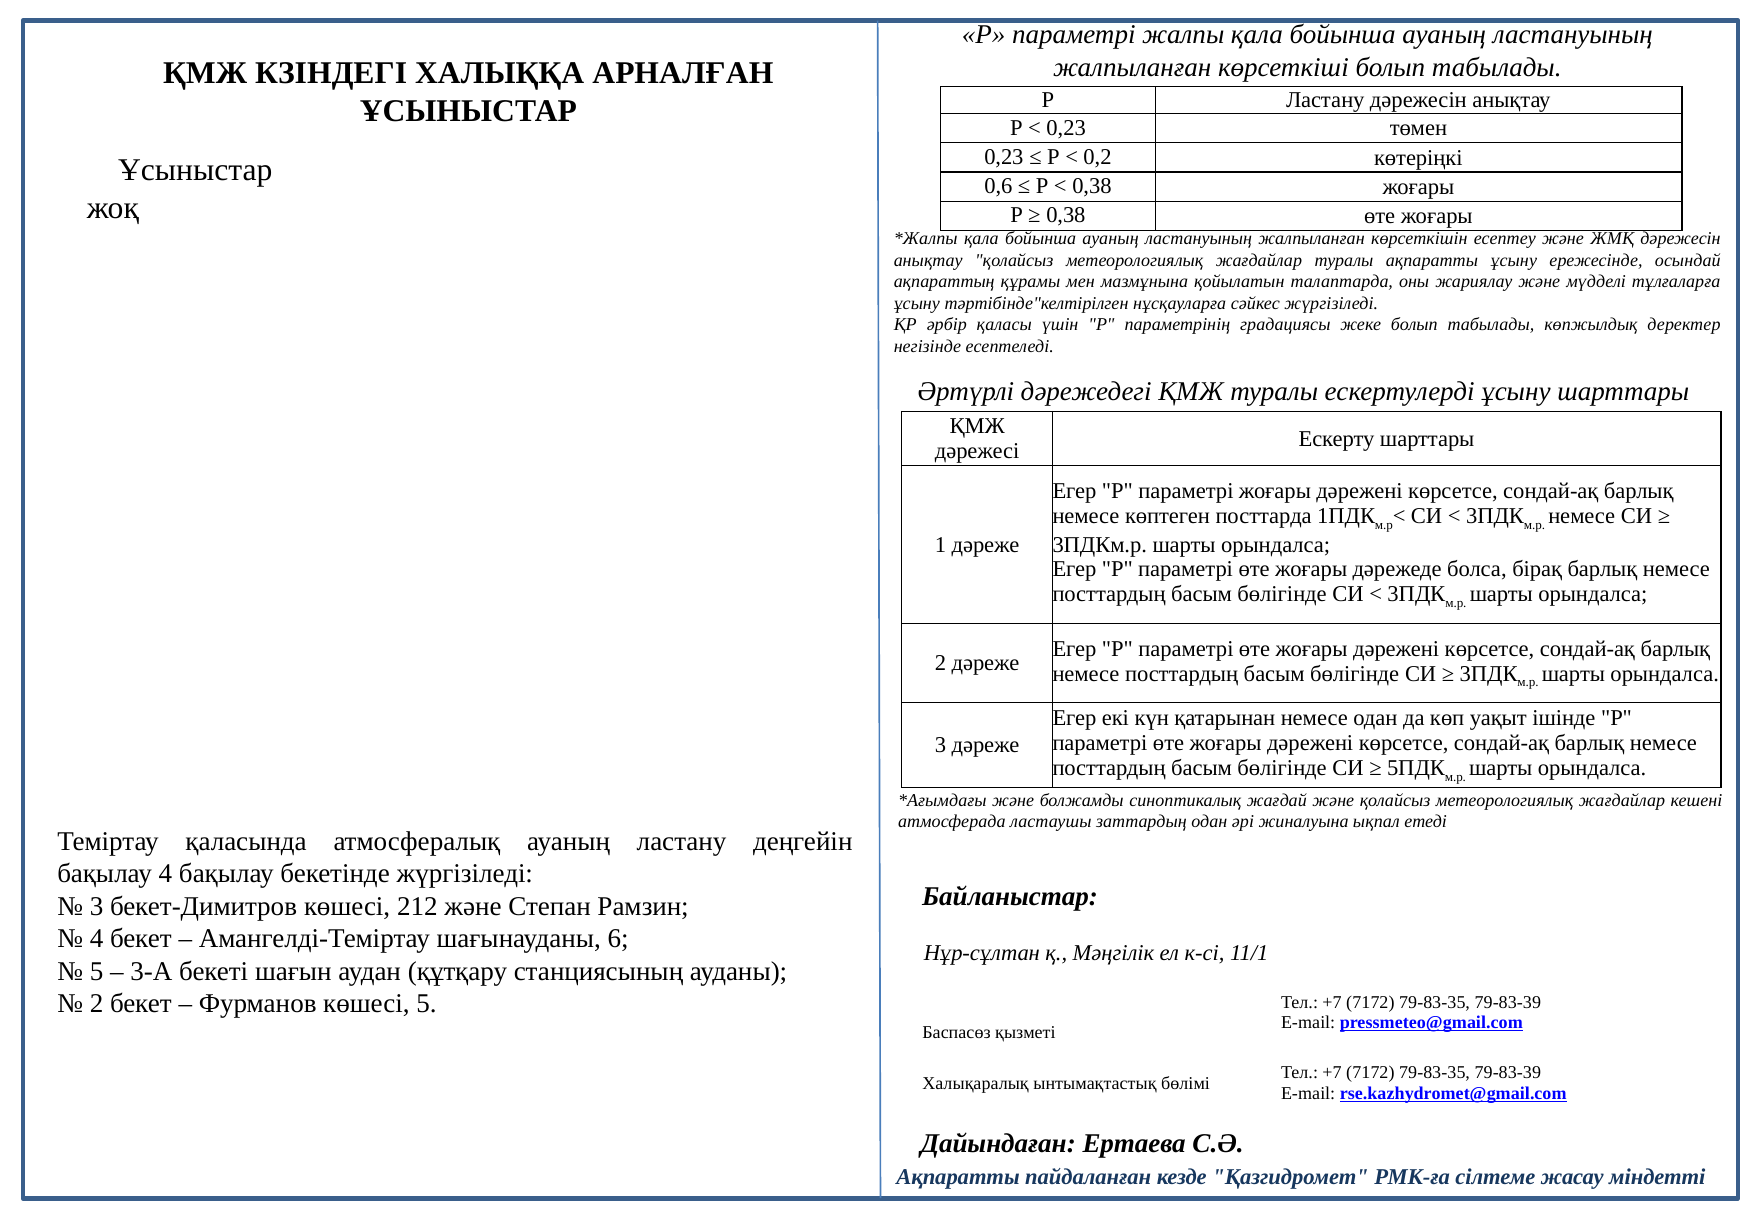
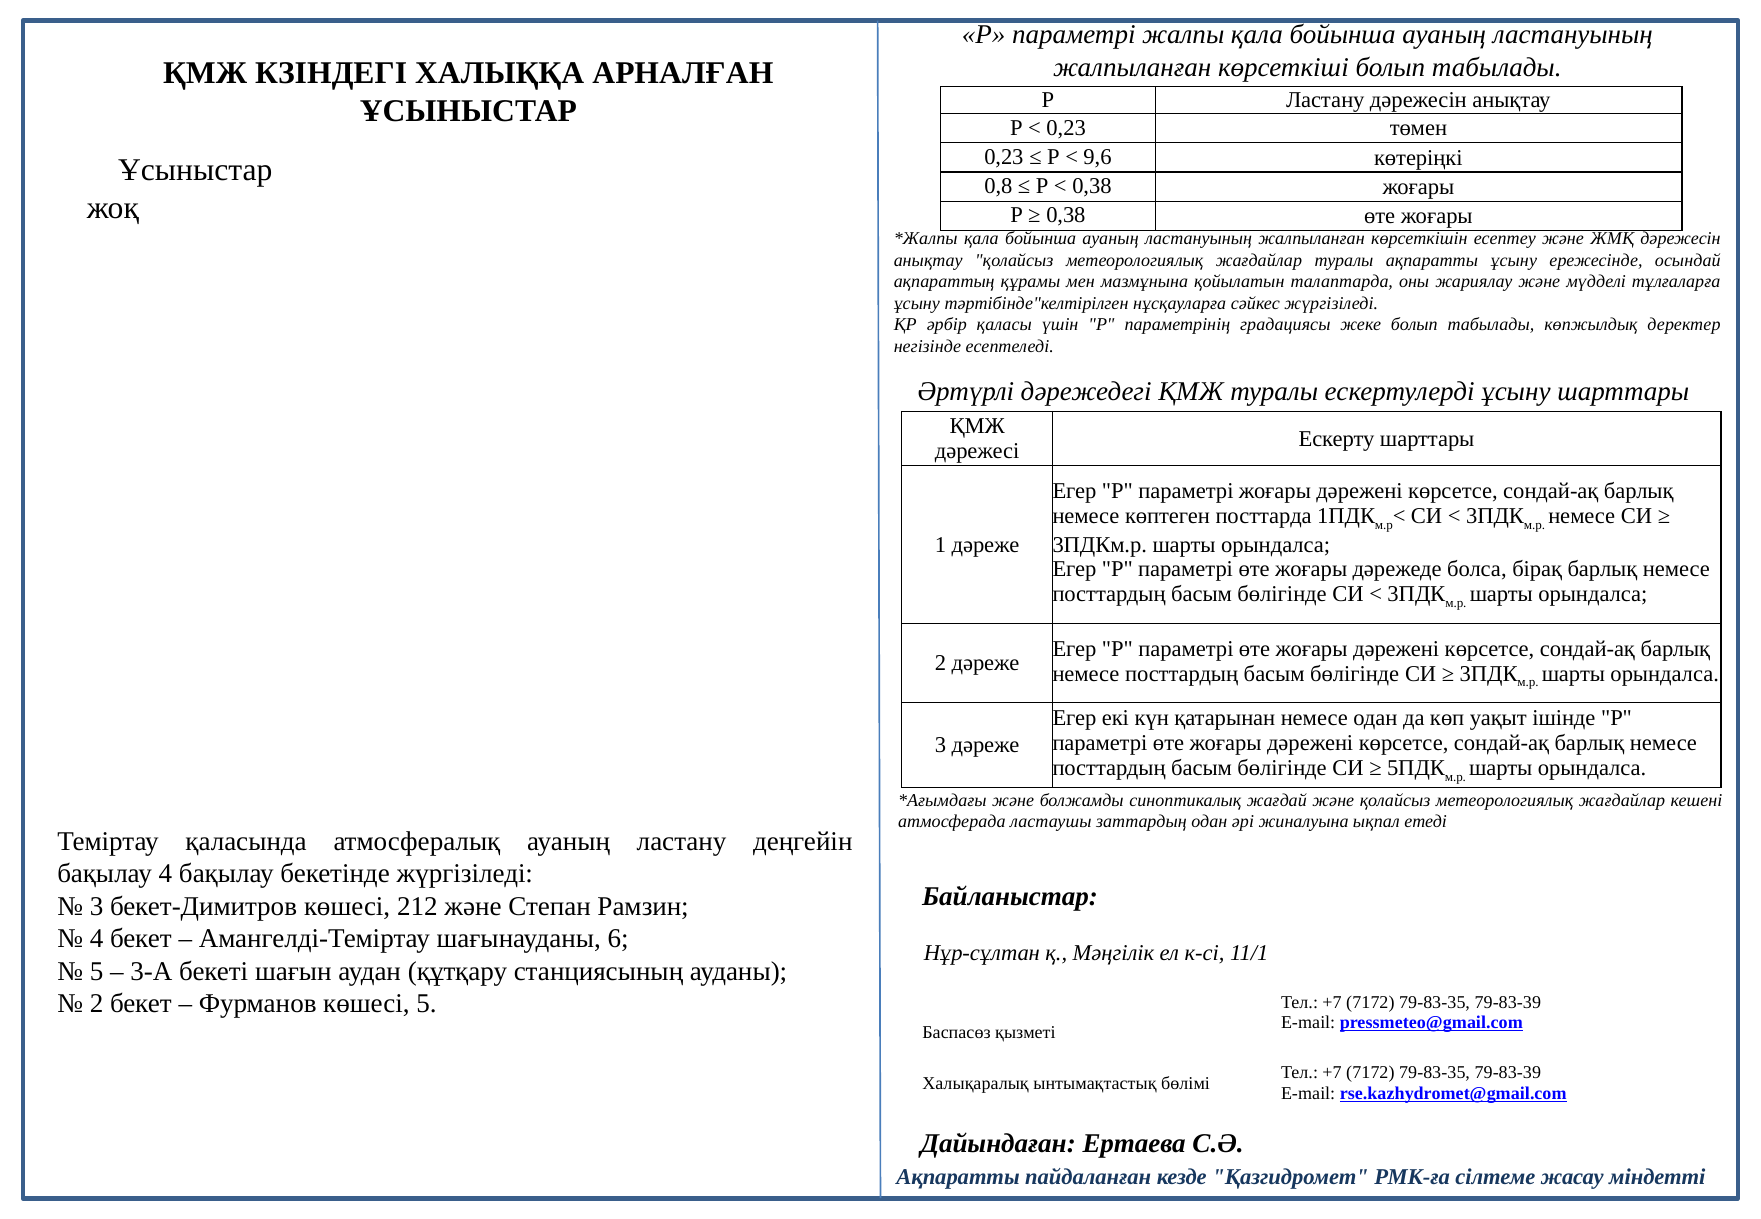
0,2: 0,2 -> 9,6
0,6: 0,6 -> 0,8
